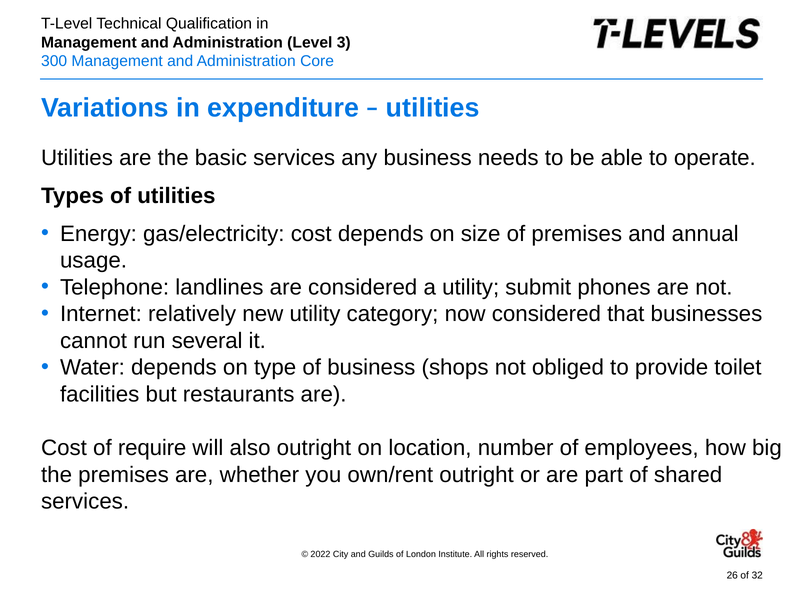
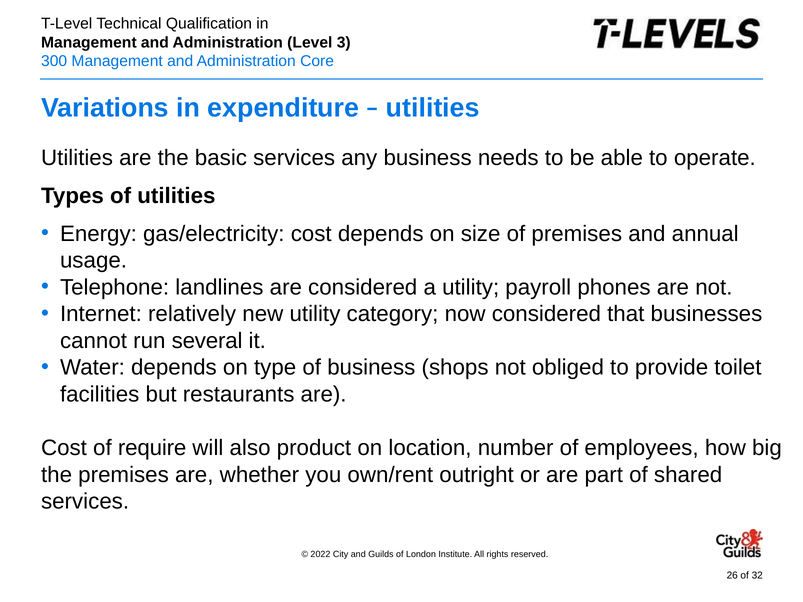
submit: submit -> payroll
also outright: outright -> product
